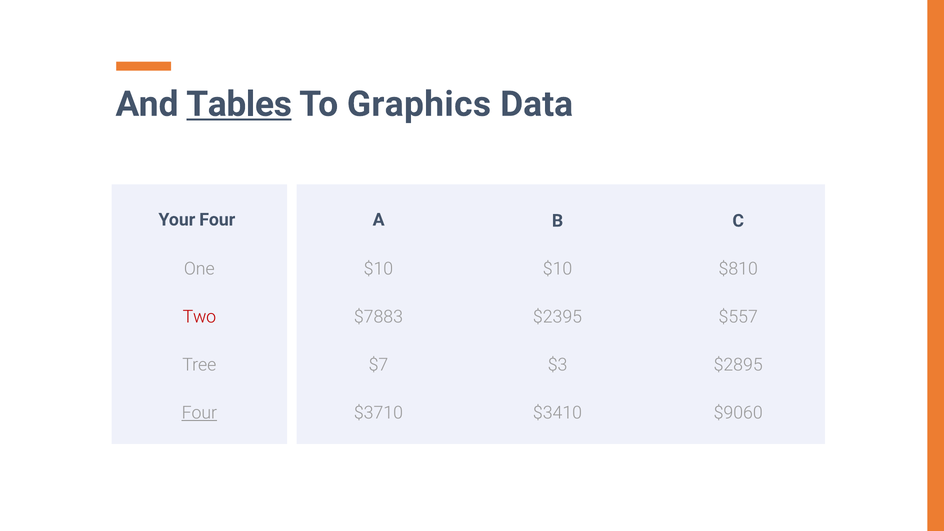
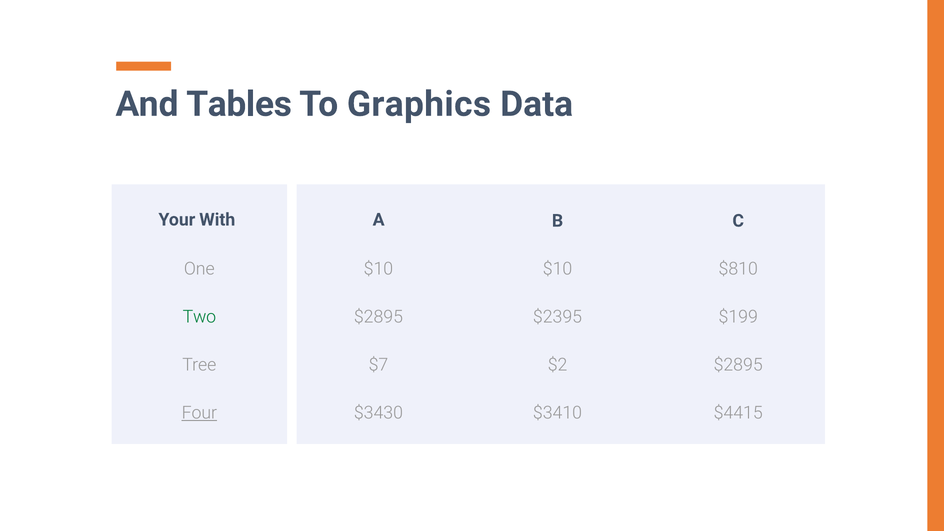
Tables underline: present -> none
Your Four: Four -> With
Two colour: red -> green
$7883 at (378, 317): $7883 -> $2895
$557: $557 -> $199
$3: $3 -> $2
$3710: $3710 -> $3430
$9060: $9060 -> $4415
